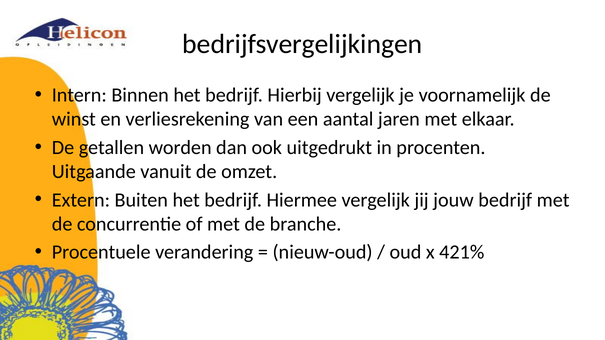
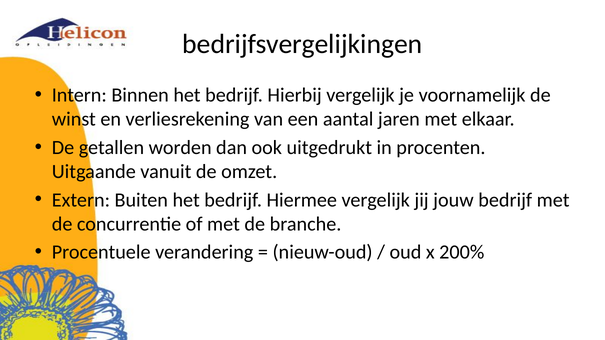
421%: 421% -> 200%
